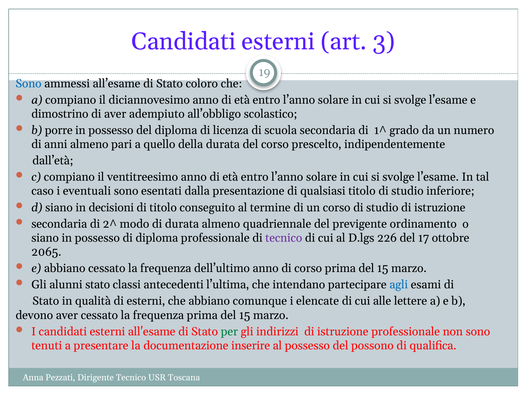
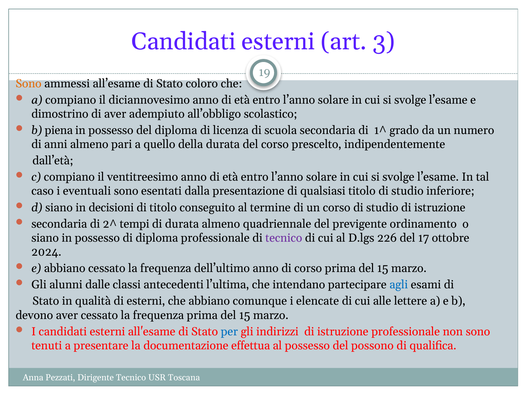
Sono at (29, 84) colour: blue -> orange
porre: porre -> piena
modo: modo -> tempi
2065: 2065 -> 2024
alunni stato: stato -> dalle
per colour: green -> blue
inserire: inserire -> effettua
